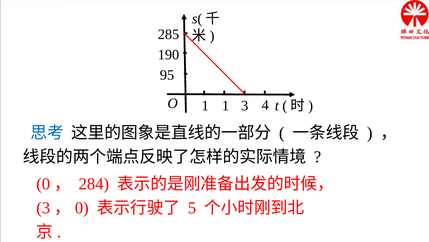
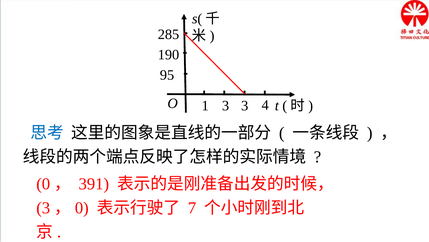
1 1: 1 -> 3
284: 284 -> 391
5: 5 -> 7
